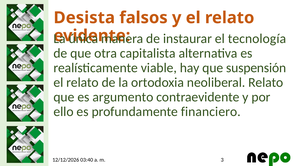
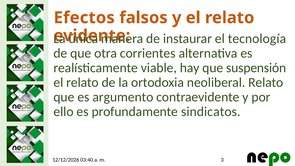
Desista: Desista -> Efectos
capitalista: capitalista -> corrientes
financiero: financiero -> sindicatos
